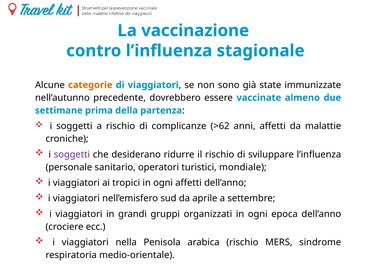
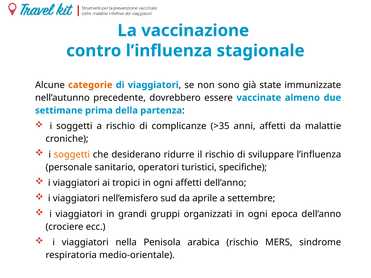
>62: >62 -> >35
soggetti at (72, 155) colour: purple -> orange
mondiale: mondiale -> specifiche
